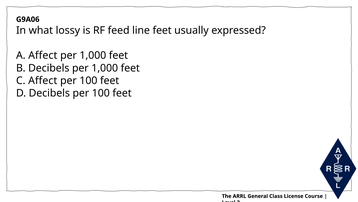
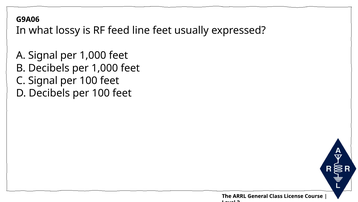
A Affect: Affect -> Signal
C Affect: Affect -> Signal
